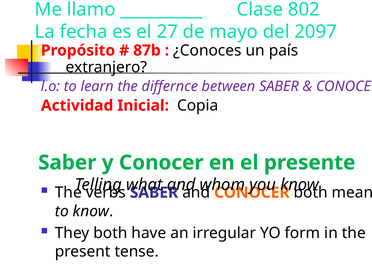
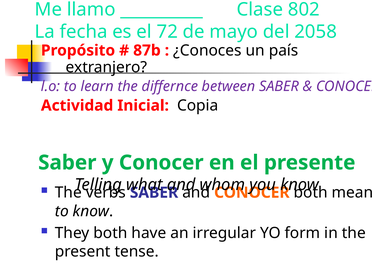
27: 27 -> 72
2097: 2097 -> 2058
